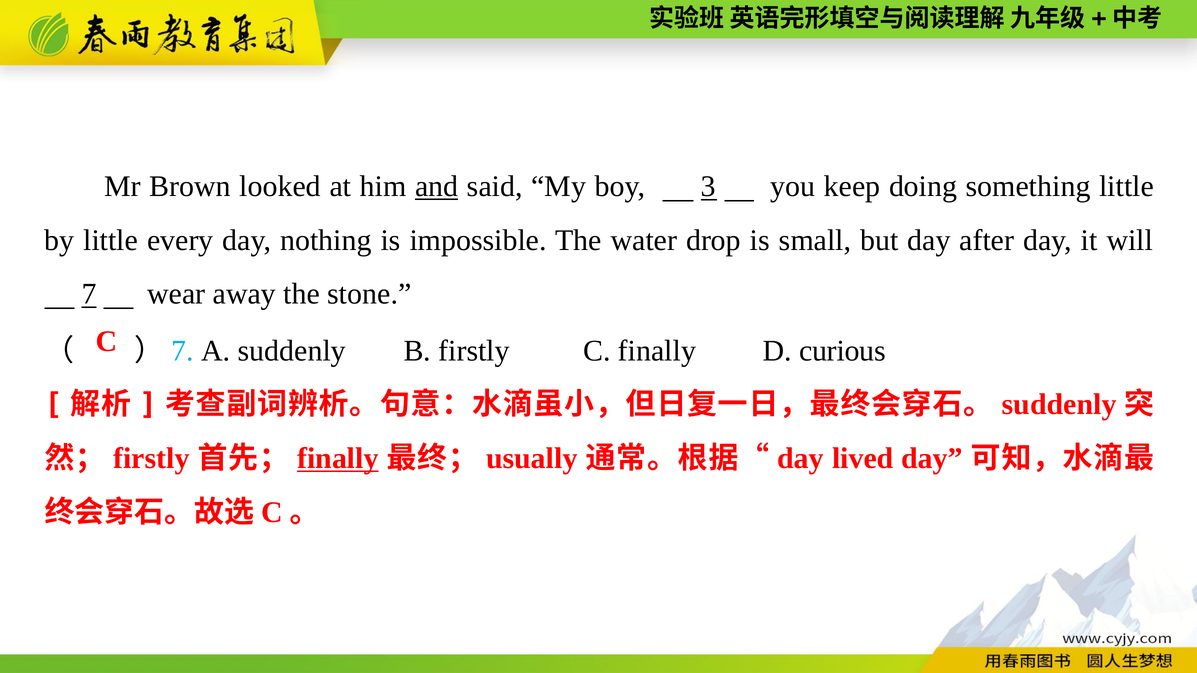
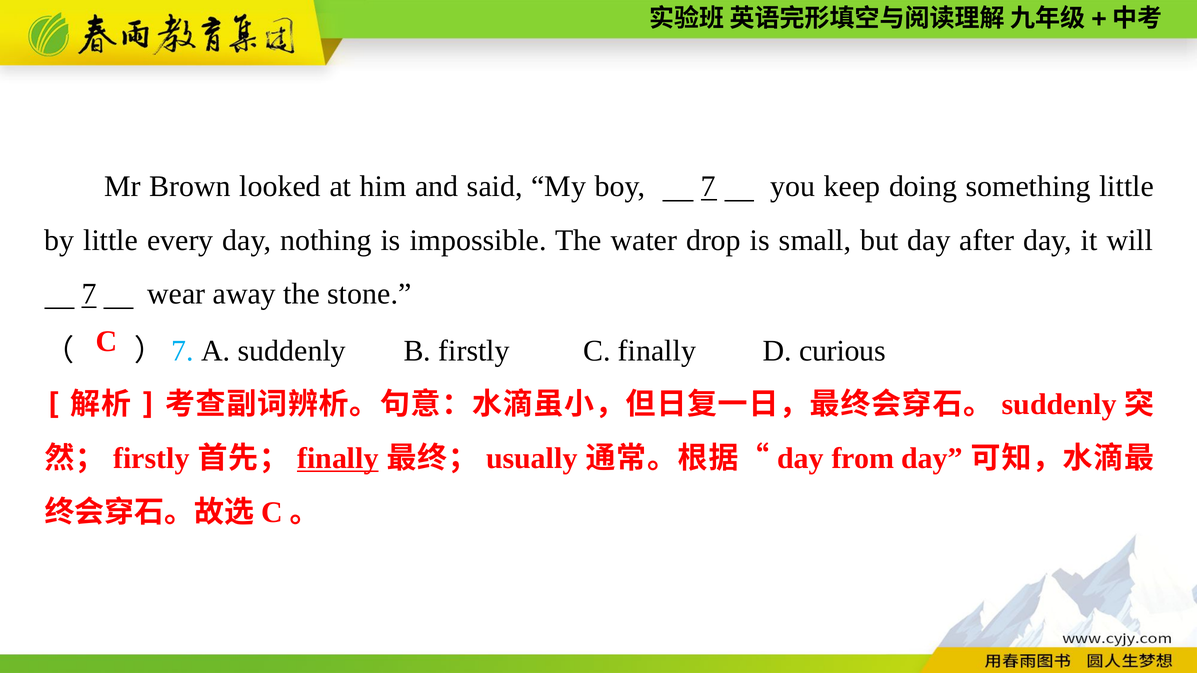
and underline: present -> none
boy 3: 3 -> 7
lived: lived -> from
